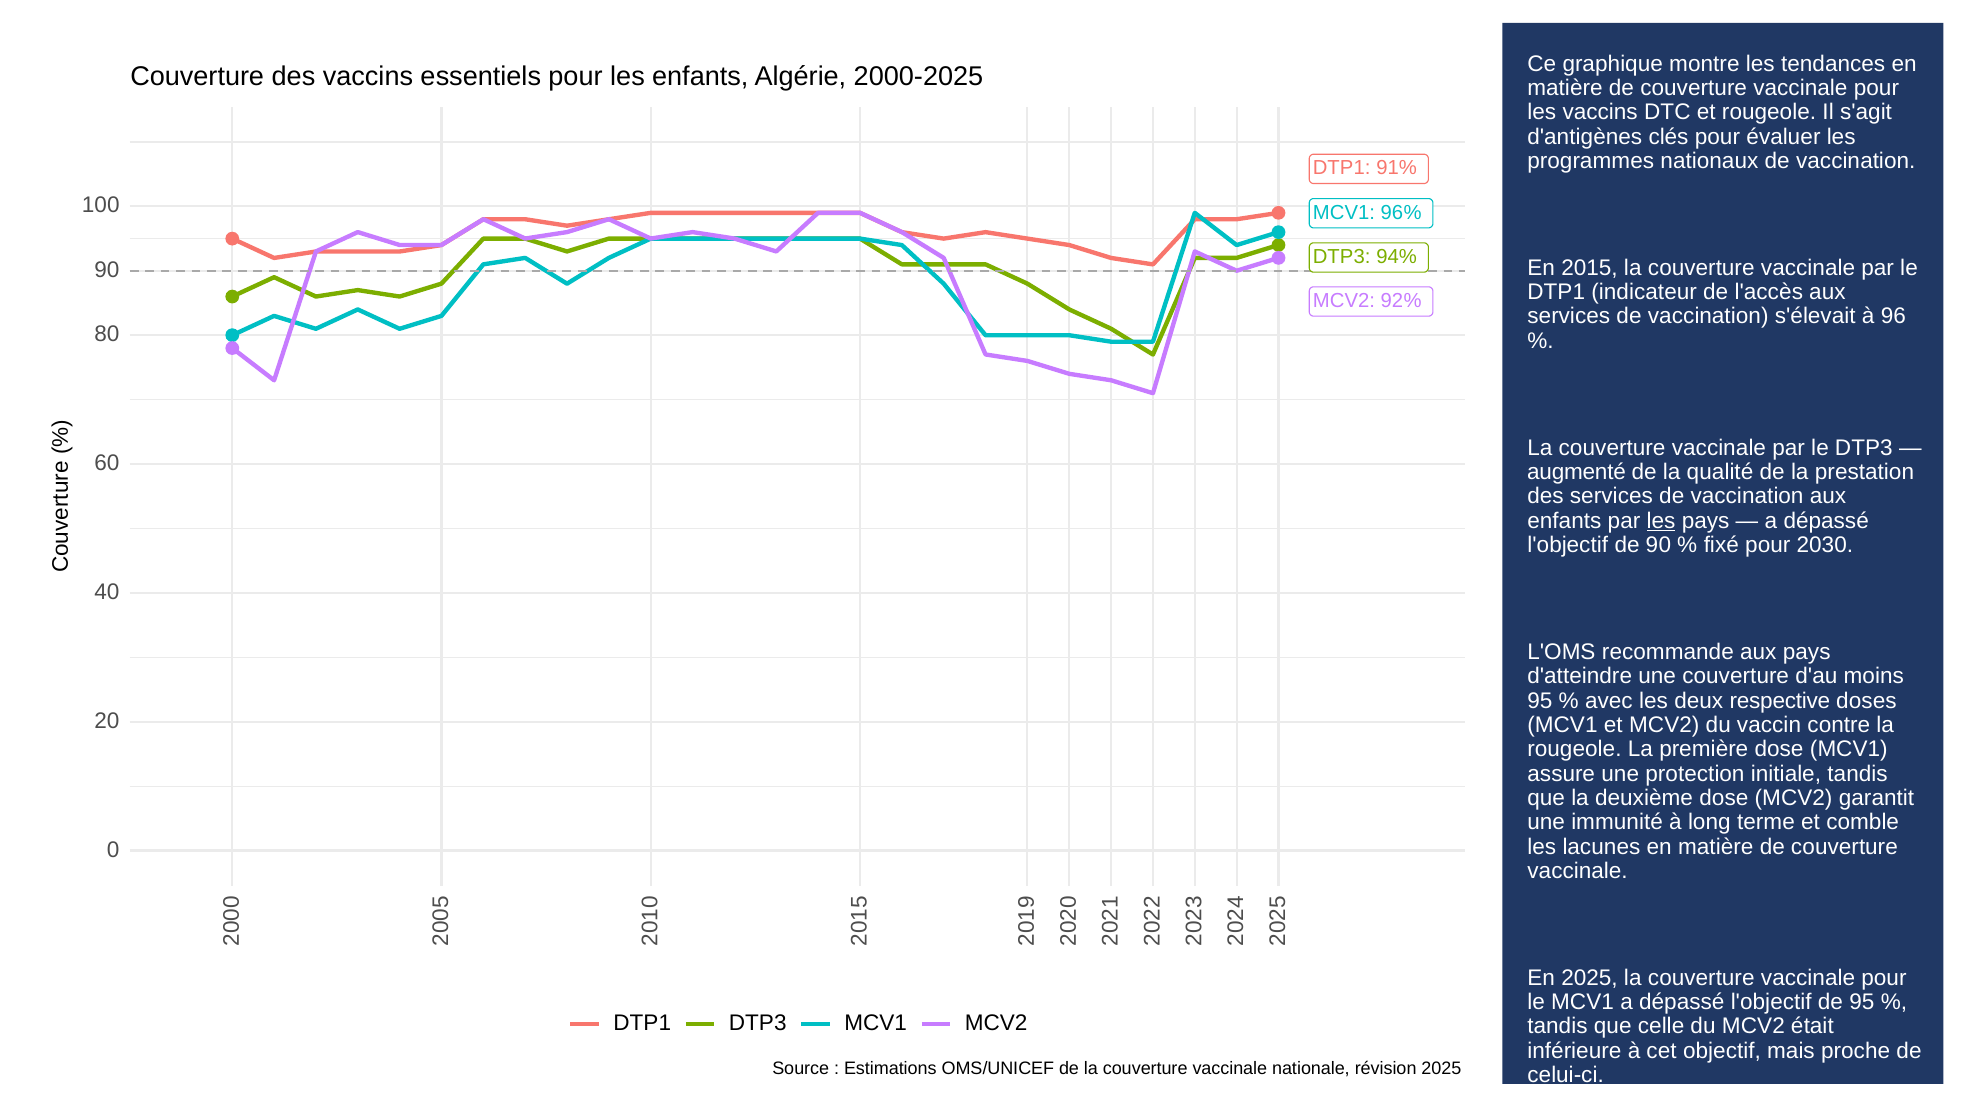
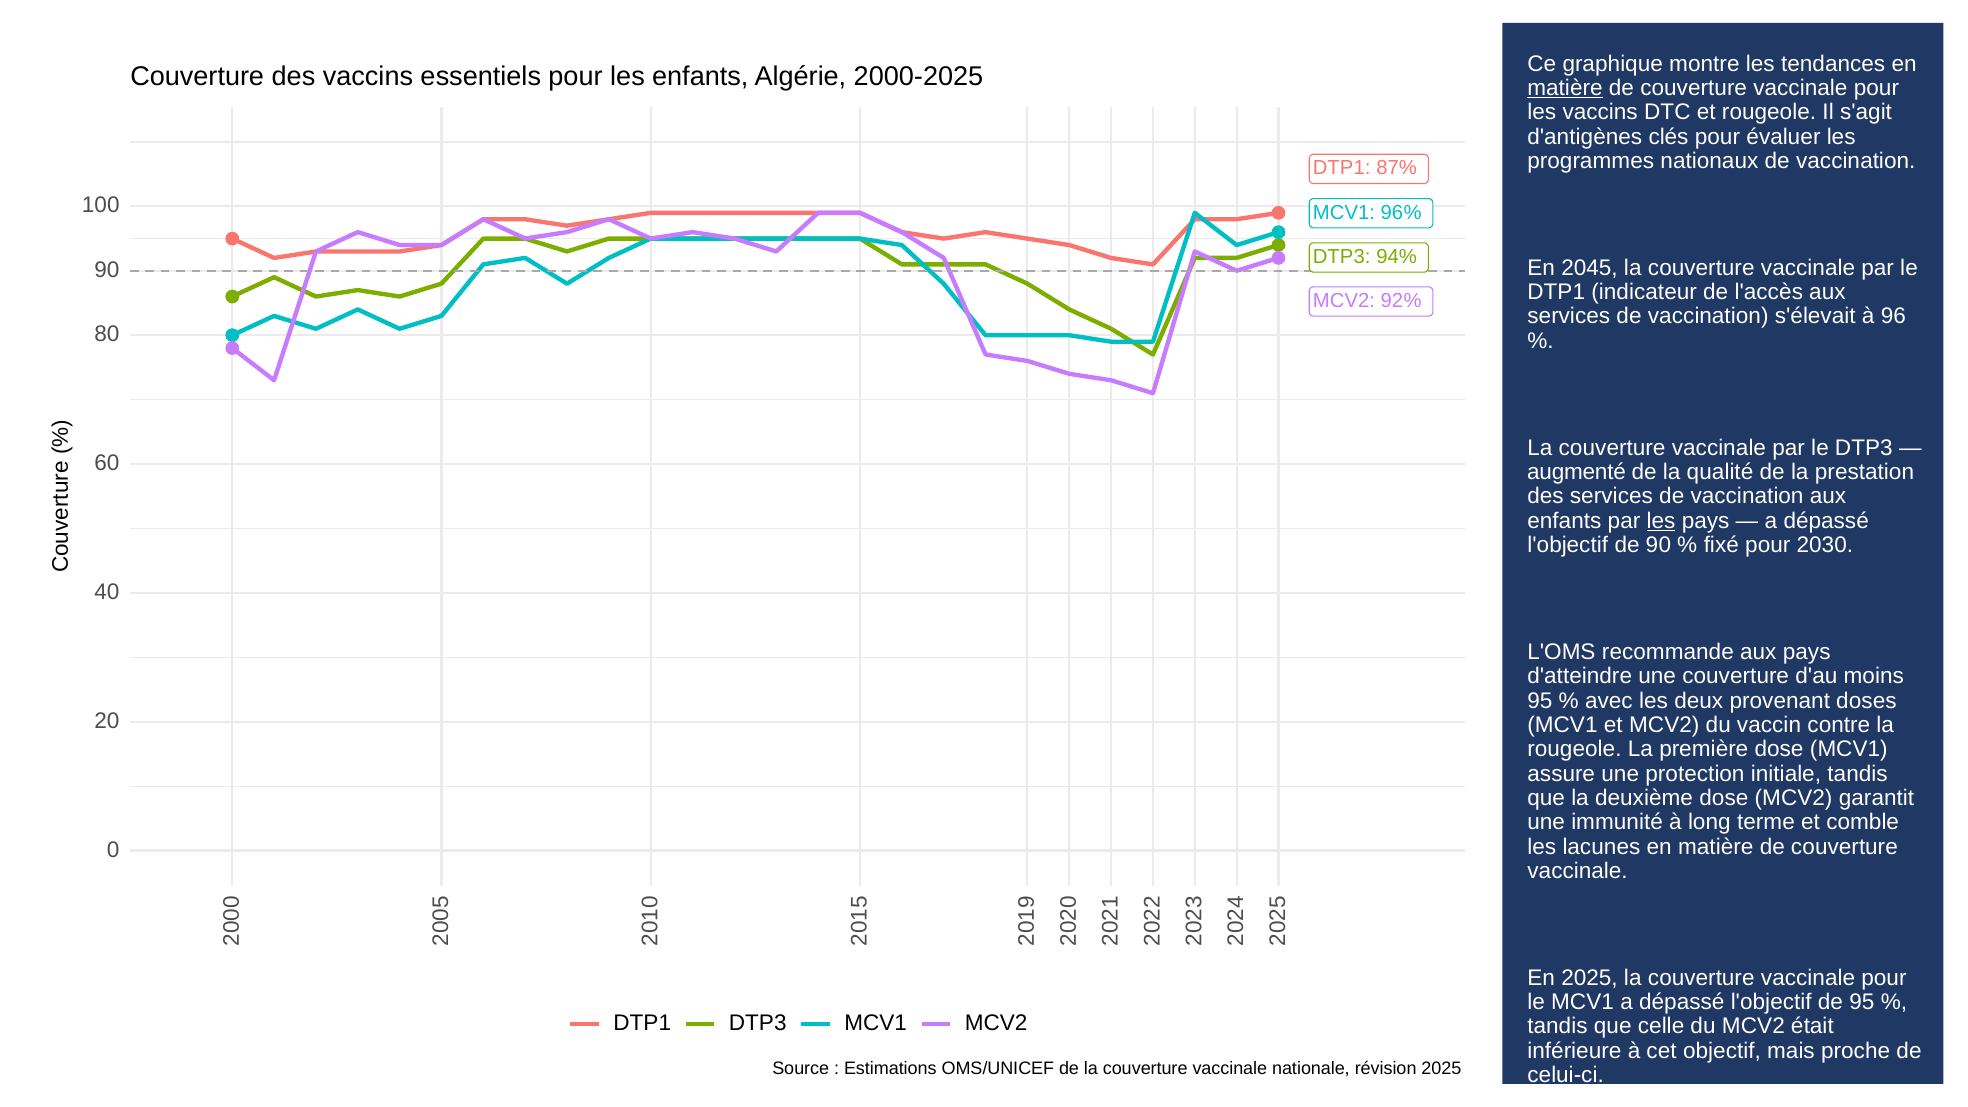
matière at (1565, 88) underline: none -> present
91%: 91% -> 87%
2015: 2015 -> 2045
respective: respective -> provenant
